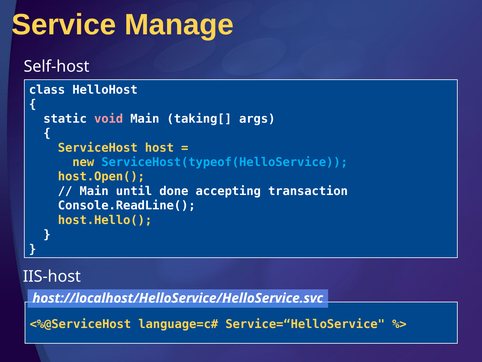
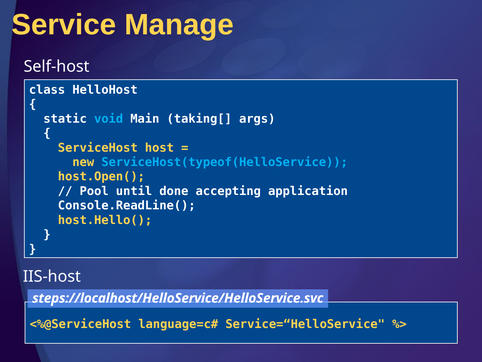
void colour: pink -> light blue
Main at (94, 191): Main -> Pool
transaction: transaction -> application
host://localhost/HelloService/HelloService.svc: host://localhost/HelloService/HelloService.svc -> steps://localhost/HelloService/HelloService.svc
